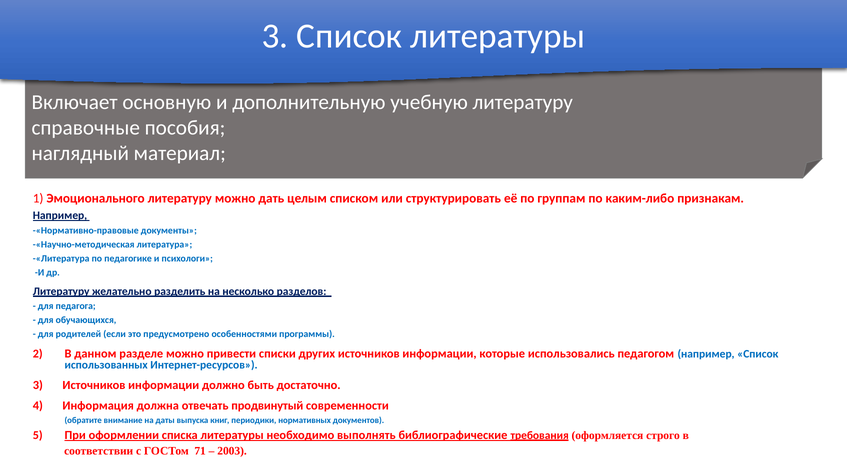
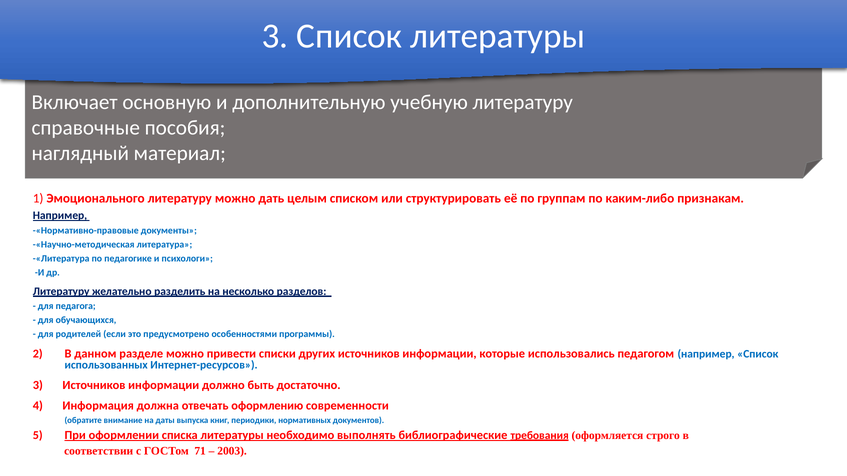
продвинутый: продвинутый -> оформлению
